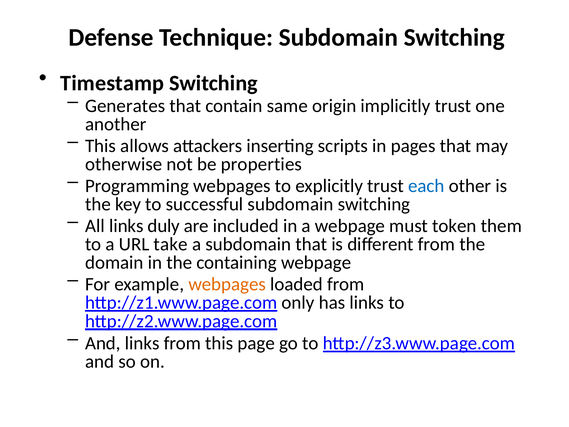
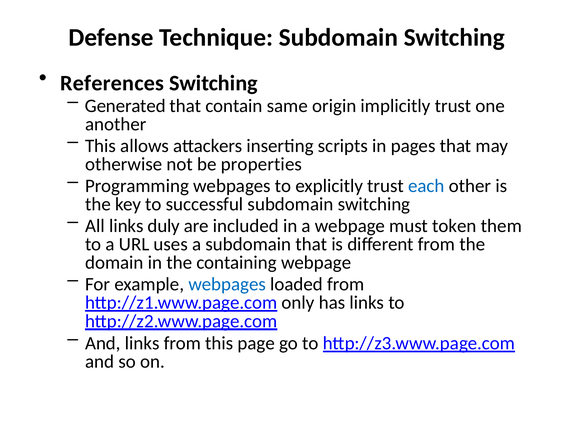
Timestamp: Timestamp -> References
Generates: Generates -> Generated
take: take -> uses
webpages at (227, 284) colour: orange -> blue
